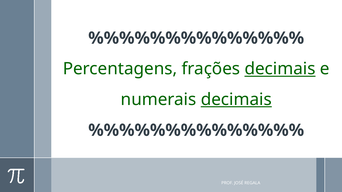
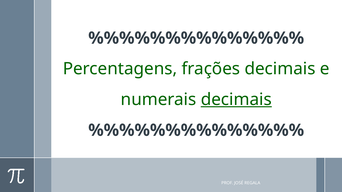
decimais at (280, 69) underline: present -> none
